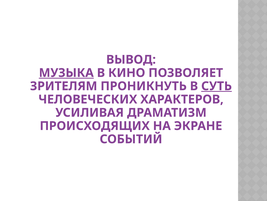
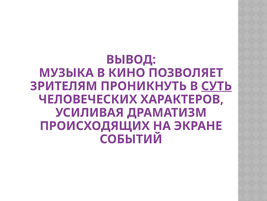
МУЗЫКА underline: present -> none
